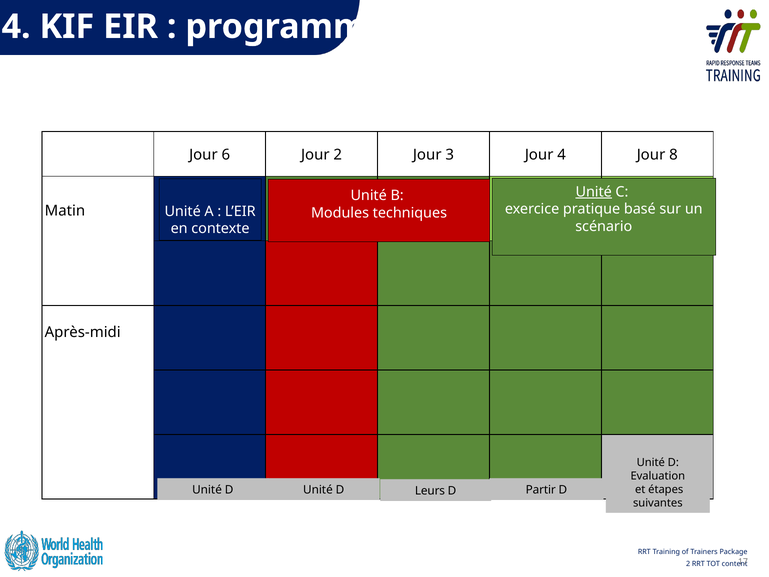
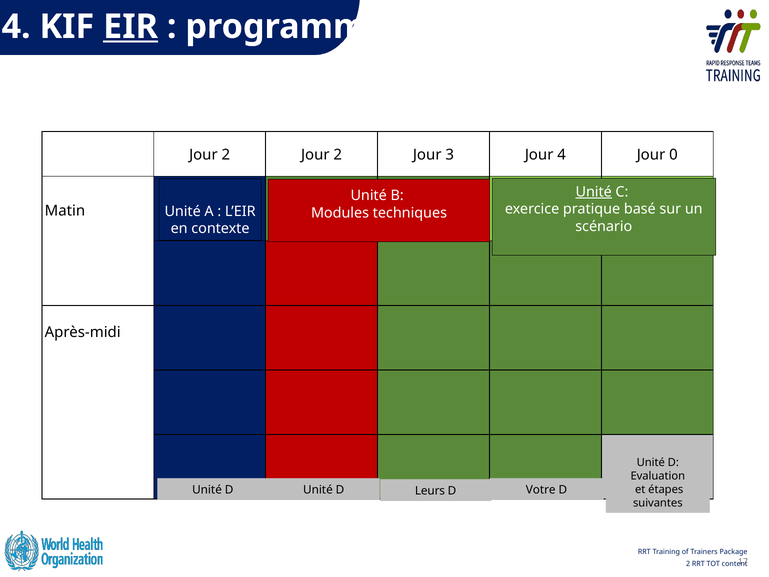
EIR underline: none -> present
6 at (226, 155): 6 -> 2
8: 8 -> 0
Partir: Partir -> Votre
